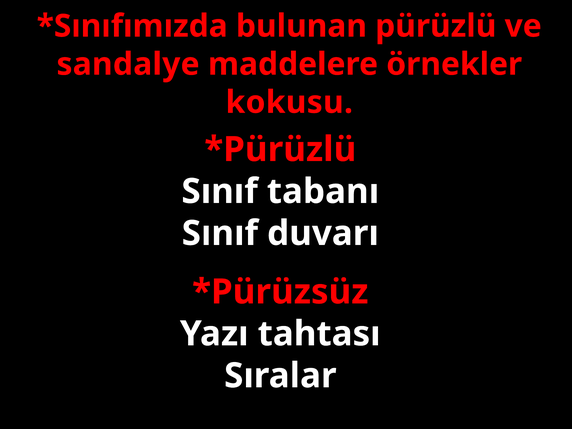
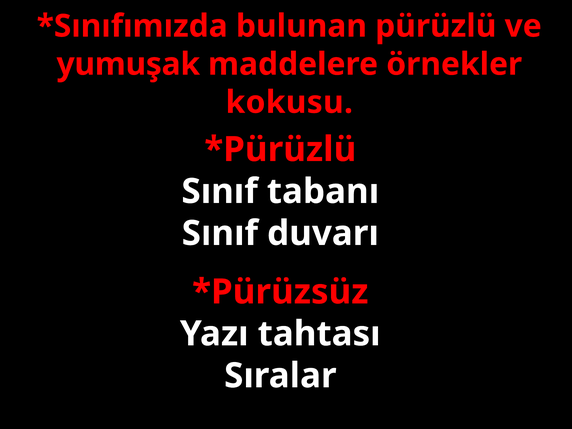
sandalye: sandalye -> yumuşak
